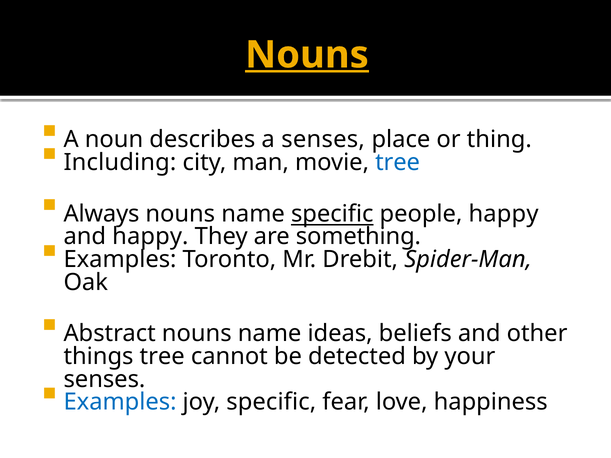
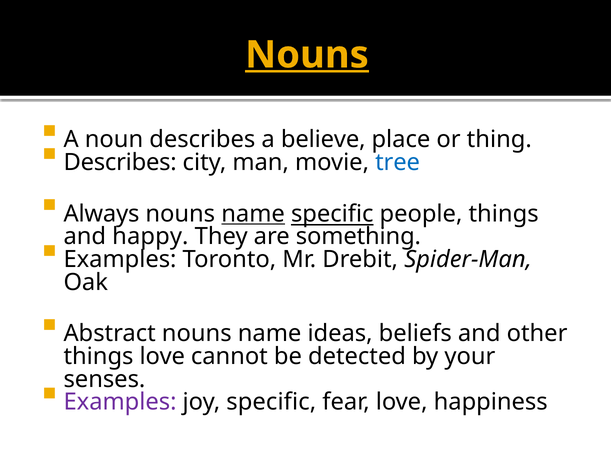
a senses: senses -> believe
Including at (120, 163): Including -> Describes
name at (253, 214) underline: none -> present
people happy: happy -> things
things tree: tree -> love
Examples at (120, 402) colour: blue -> purple
